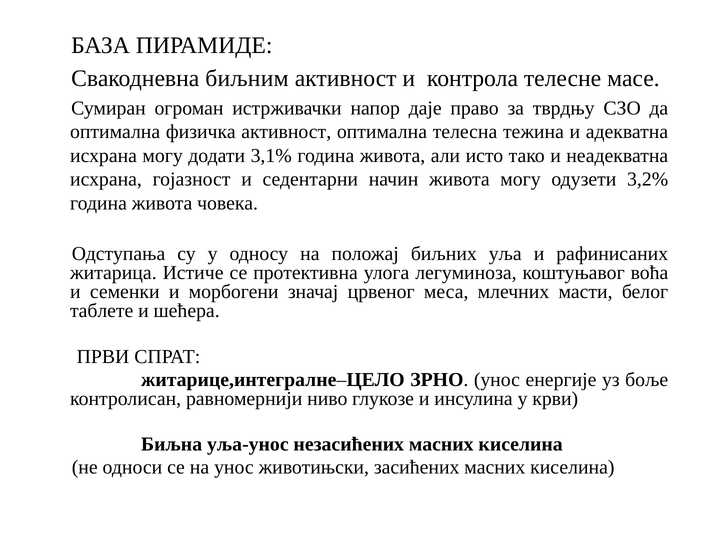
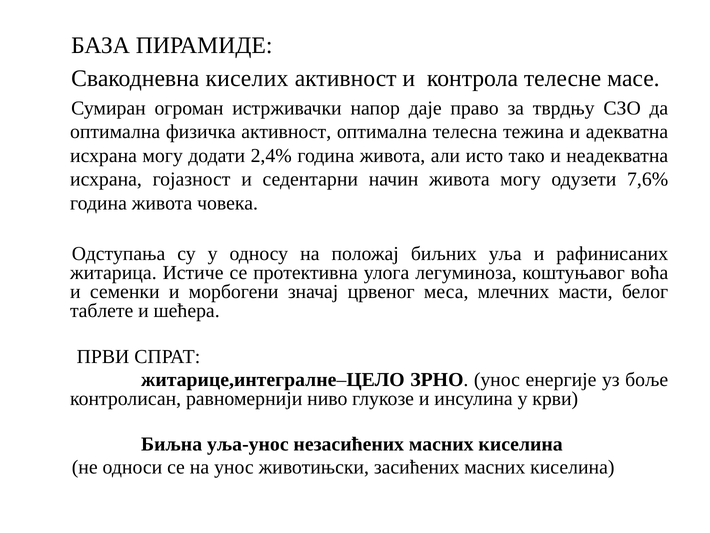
биљним: биљним -> киселих
3,1%: 3,1% -> 2,4%
3,2%: 3,2% -> 7,6%
